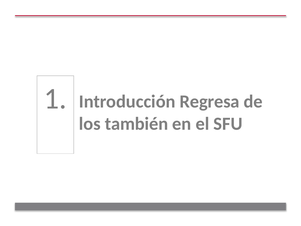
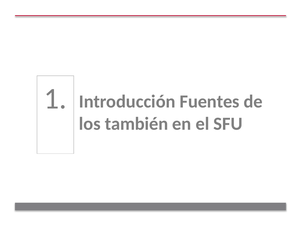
Regresa: Regresa -> Fuentes
